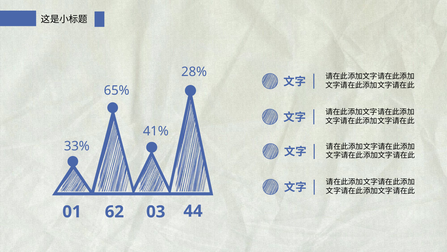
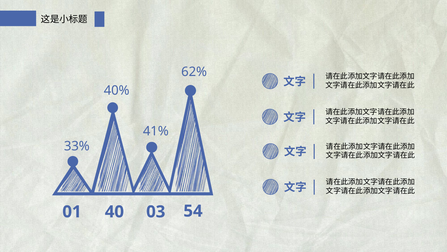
28%: 28% -> 62%
65%: 65% -> 40%
62: 62 -> 40
44: 44 -> 54
